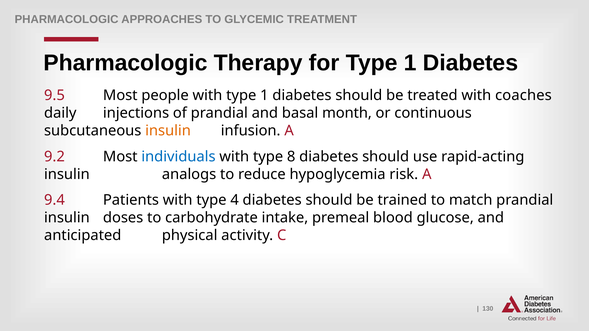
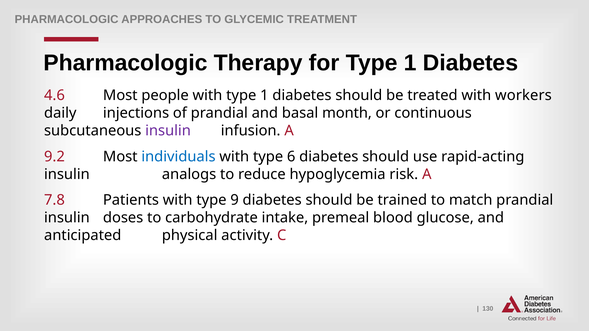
9.5: 9.5 -> 4.6
coaches: coaches -> workers
insulin at (168, 131) colour: orange -> purple
8: 8 -> 6
9.4: 9.4 -> 7.8
4: 4 -> 9
